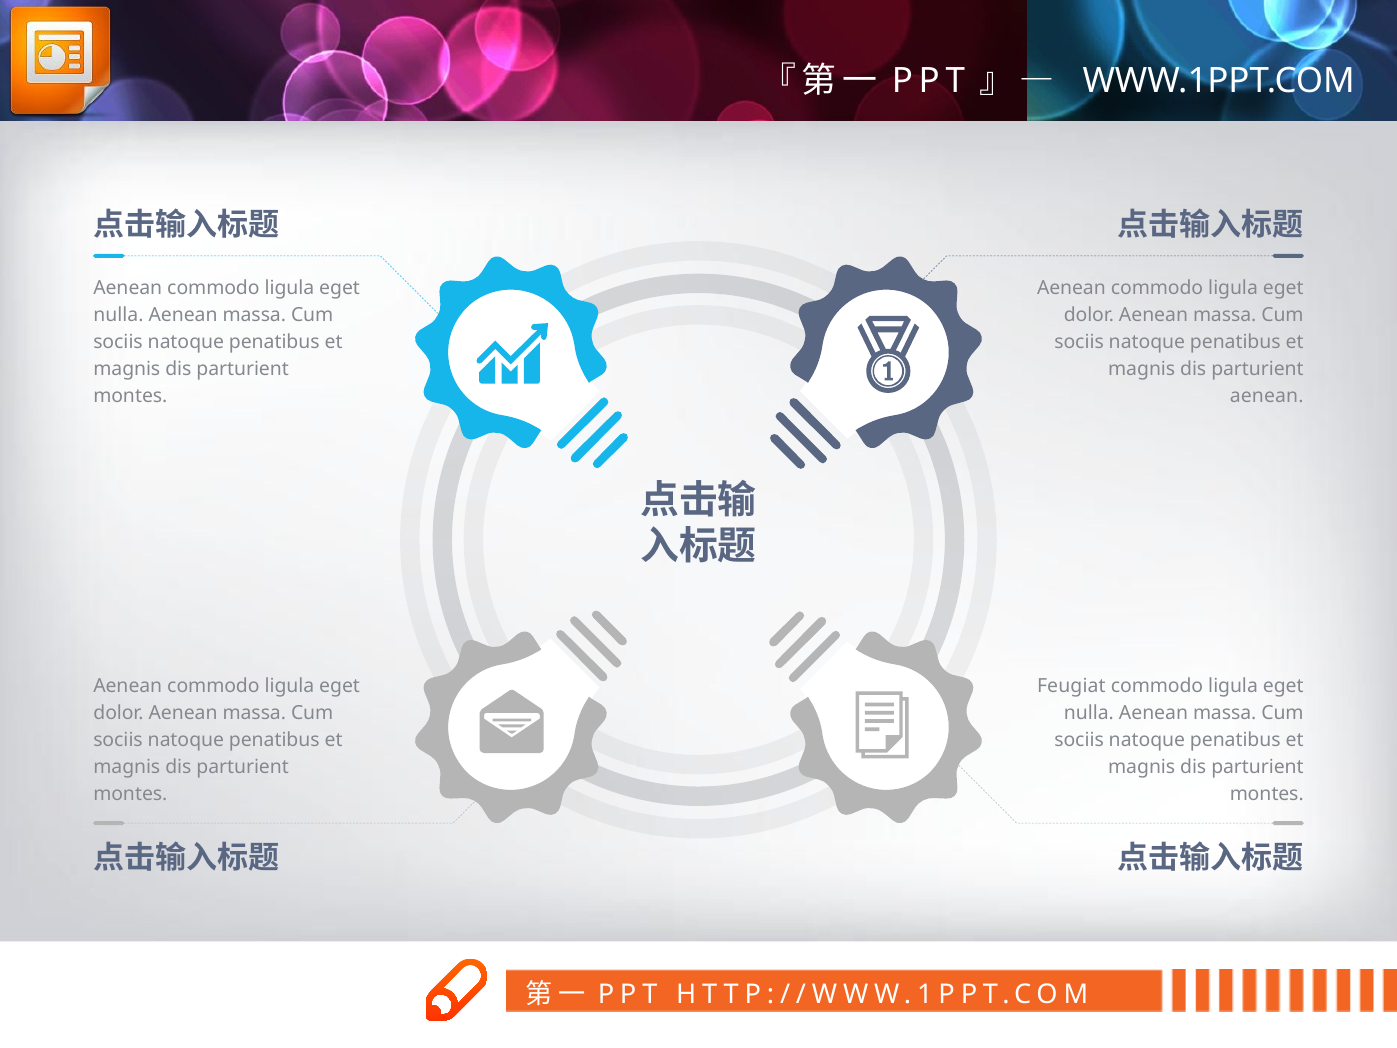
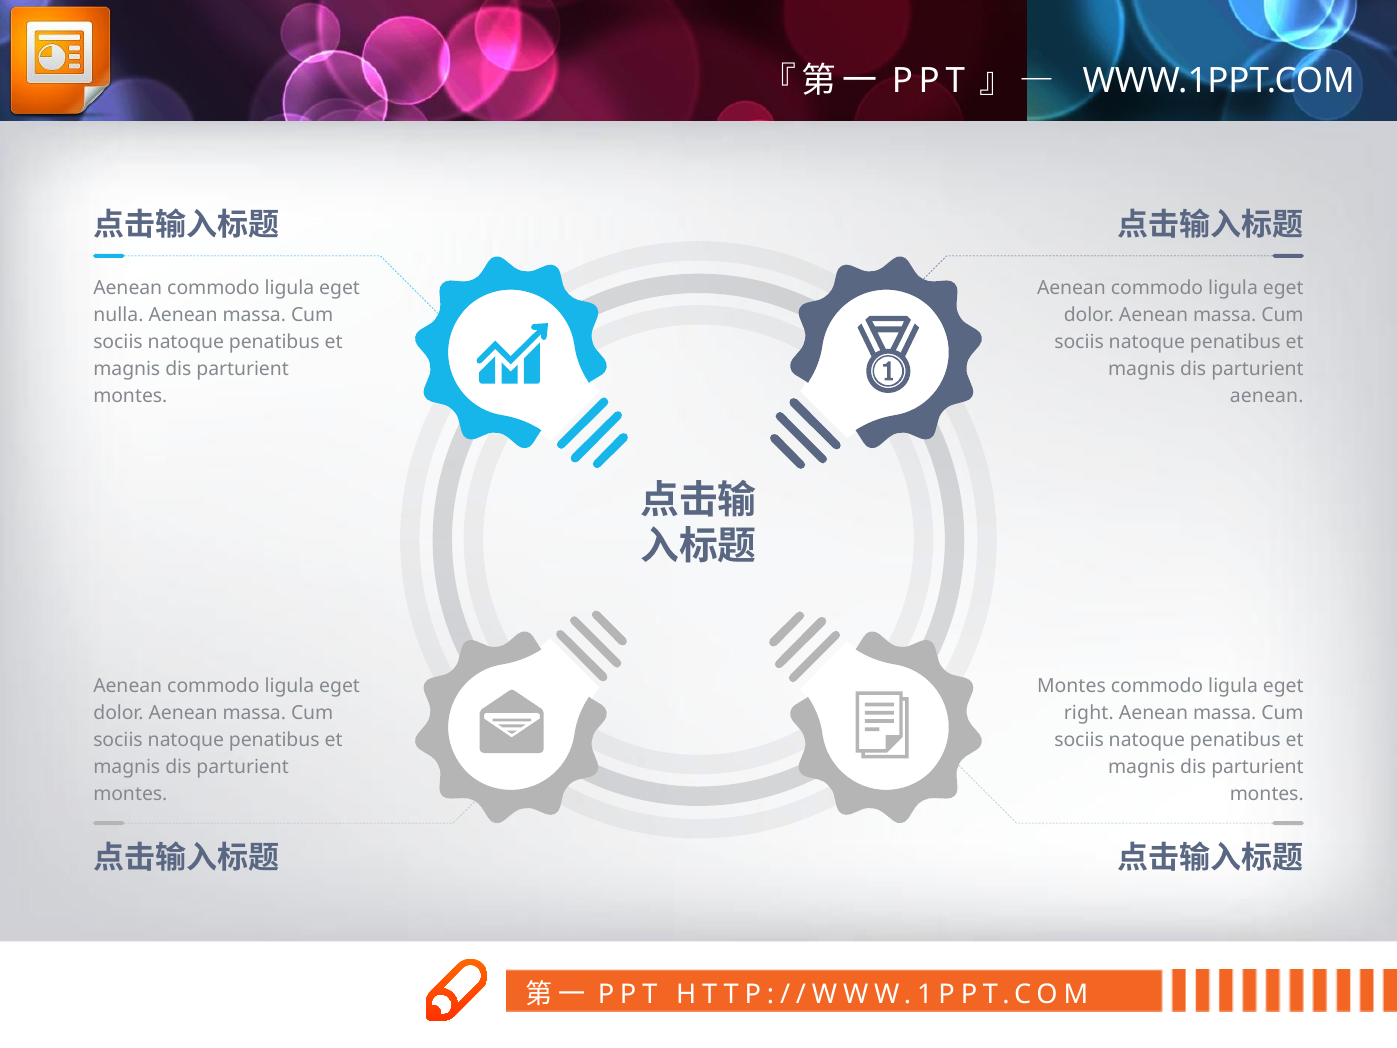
Feugiat at (1071, 685): Feugiat -> Montes
nulla at (1089, 713): nulla -> right
